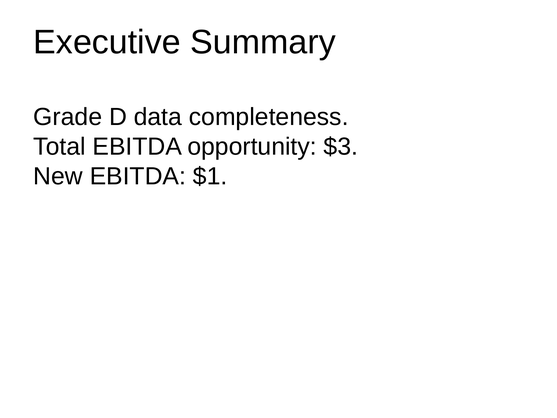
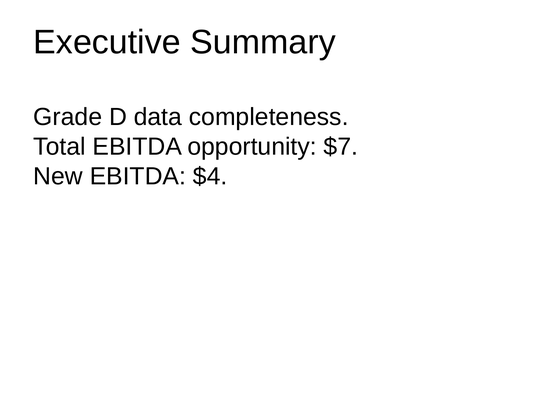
$3: $3 -> $7
$1: $1 -> $4
